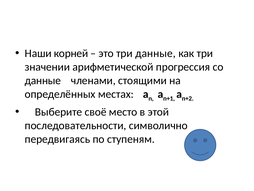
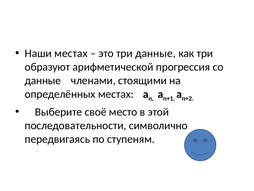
Наши корней: корней -> местах
значении: значении -> образуют
